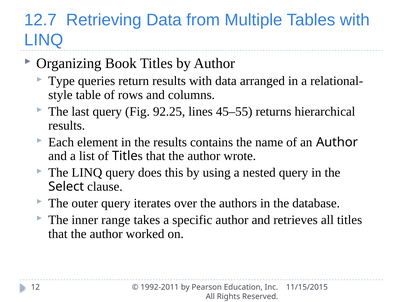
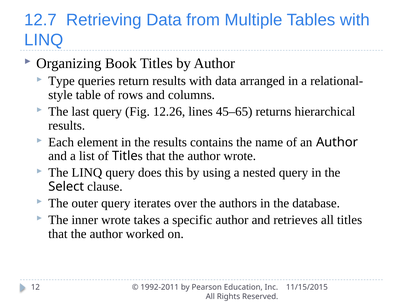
92.25: 92.25 -> 12.26
45–55: 45–55 -> 45–65
inner range: range -> wrote
